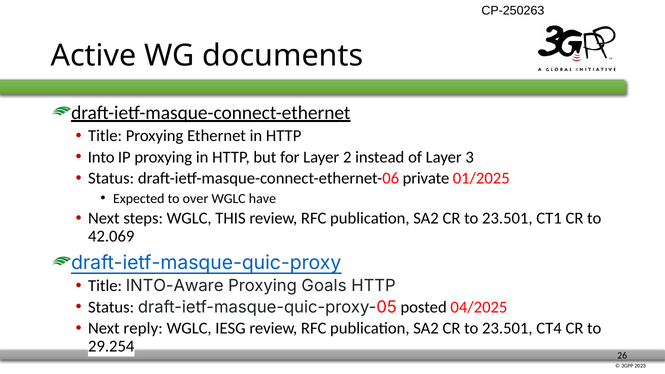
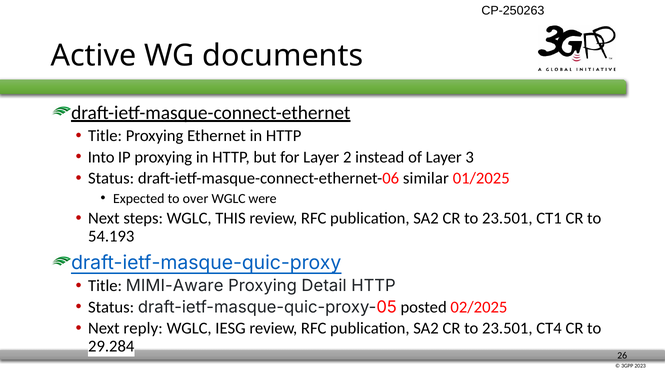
private: private -> similar
have: have -> were
42.069: 42.069 -> 54.193
INTO-Aware: INTO-Aware -> MIMI-Aware
Goals: Goals -> Detail
04/2025: 04/2025 -> 02/2025
29.254: 29.254 -> 29.284
